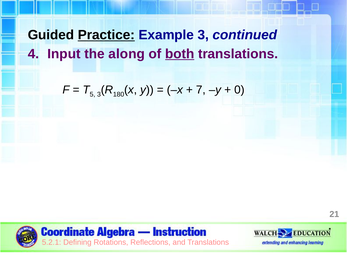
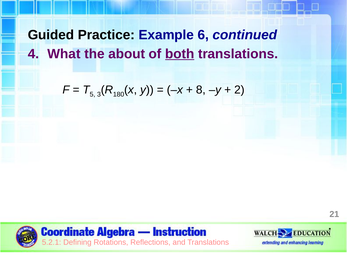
Practice underline: present -> none
Example 3: 3 -> 6
Input: Input -> What
along: along -> about
7: 7 -> 8
0: 0 -> 2
